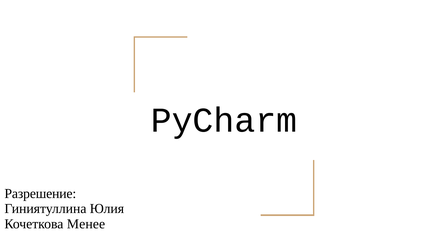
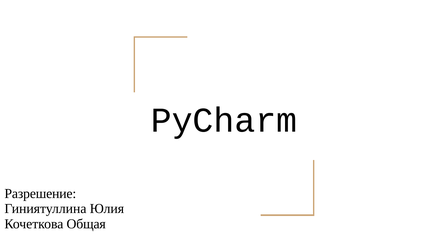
Менее: Менее -> Общая
